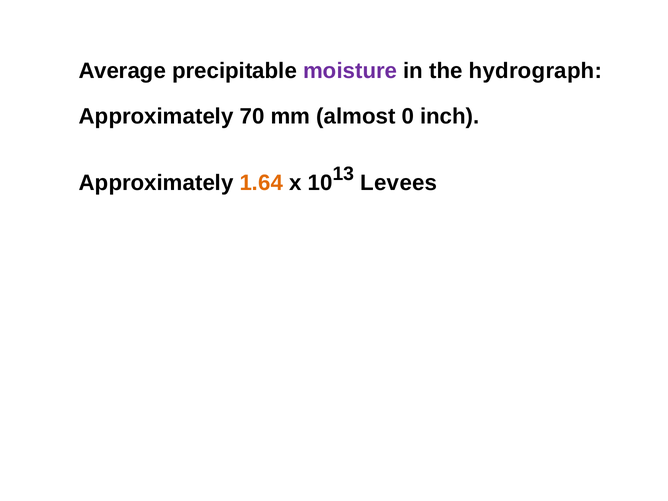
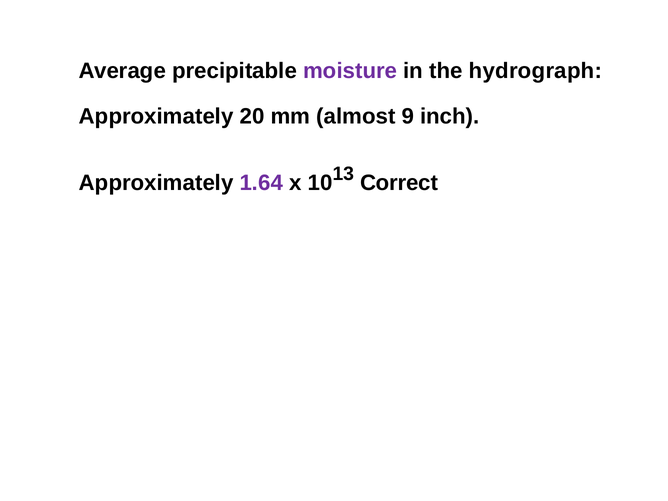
70: 70 -> 20
0: 0 -> 9
1.64 colour: orange -> purple
Levees: Levees -> Correct
